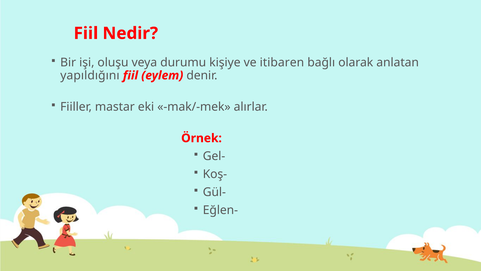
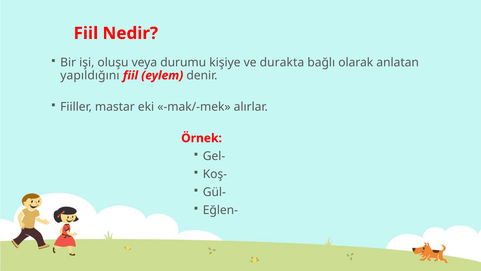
itibaren: itibaren -> durakta
